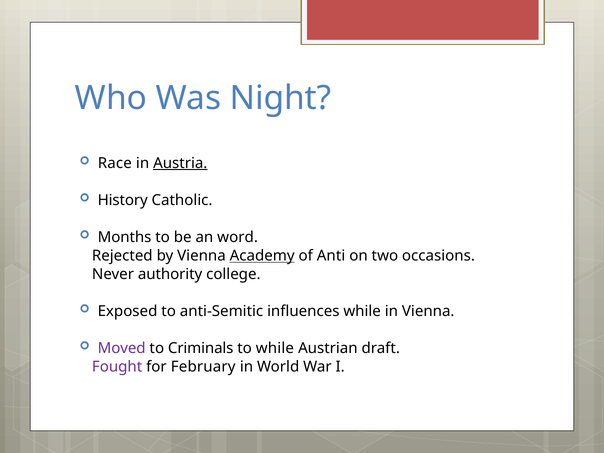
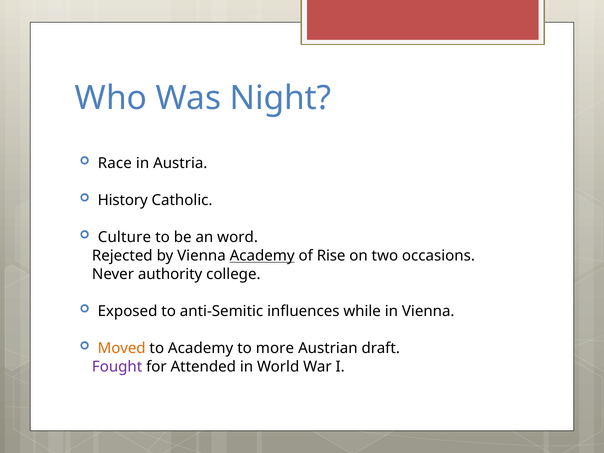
Austria underline: present -> none
Months: Months -> Culture
Anti: Anti -> Rise
Moved colour: purple -> orange
to Criminals: Criminals -> Academy
to while: while -> more
February: February -> Attended
